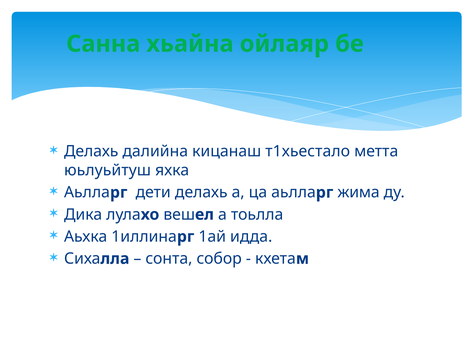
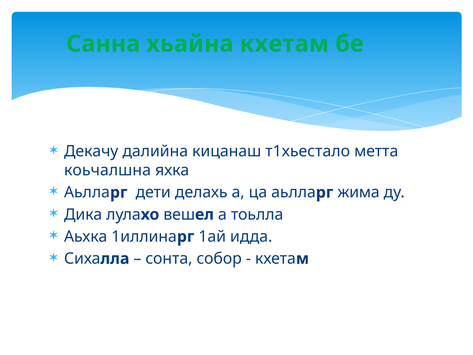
ойлаяр: ойлаяр -> кхетам
Делахь at (91, 151): Делахь -> Декачу
юьлуьйтуш: юьлуьйтуш -> коьчалшна
